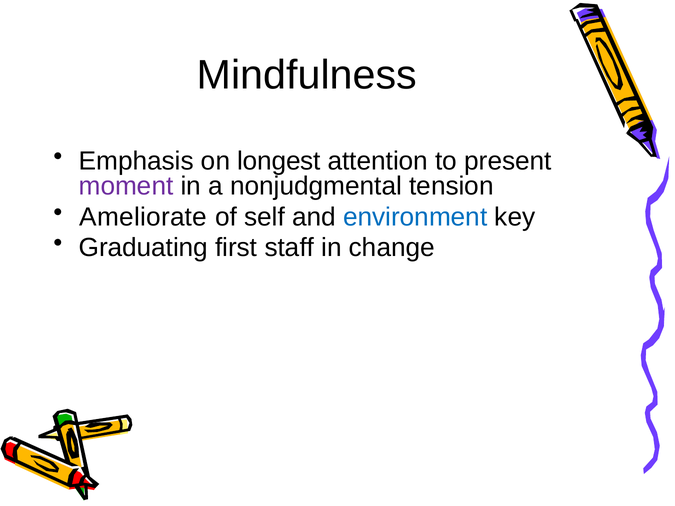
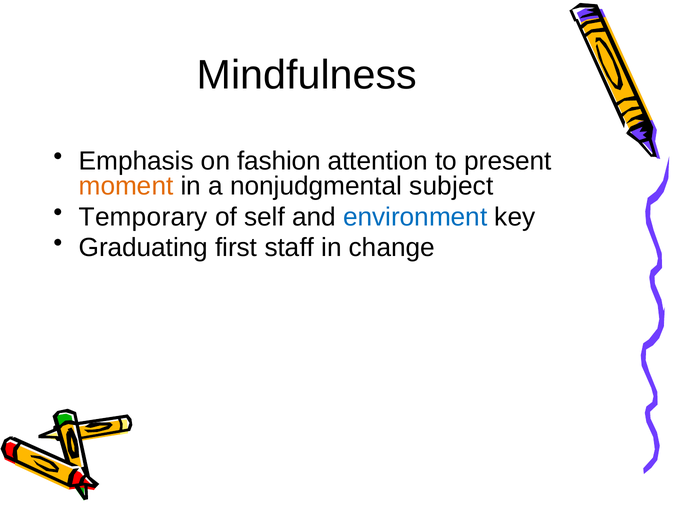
longest: longest -> fashion
moment colour: purple -> orange
tension: tension -> subject
Ameliorate: Ameliorate -> Temporary
